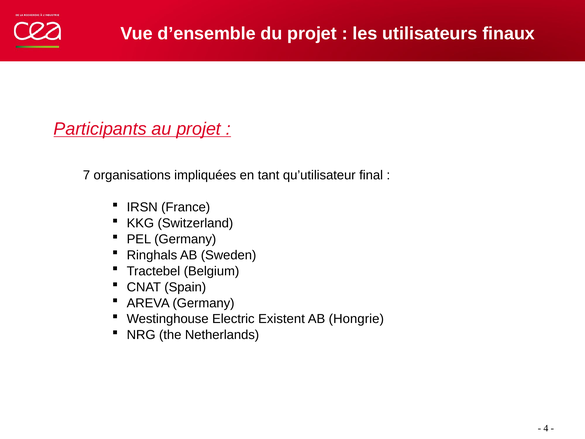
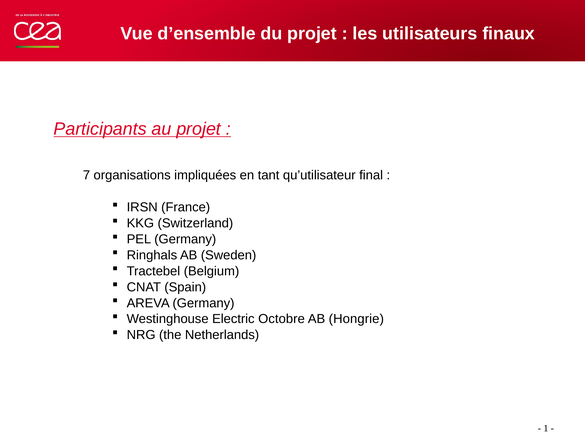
Existent: Existent -> Octobre
4: 4 -> 1
